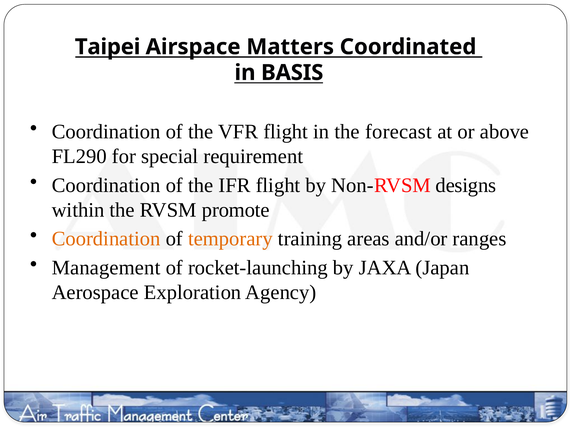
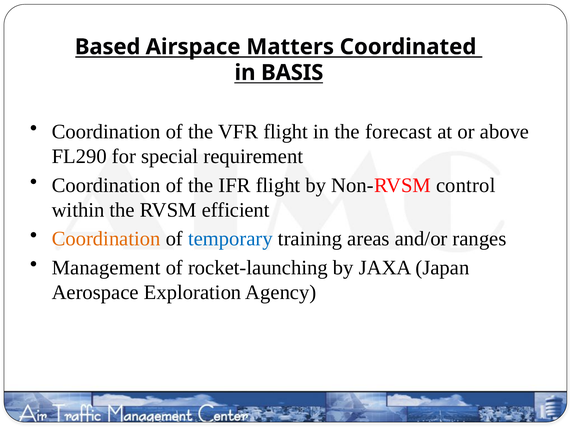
Taipei: Taipei -> Based
designs: designs -> control
promote: promote -> efficient
temporary colour: orange -> blue
